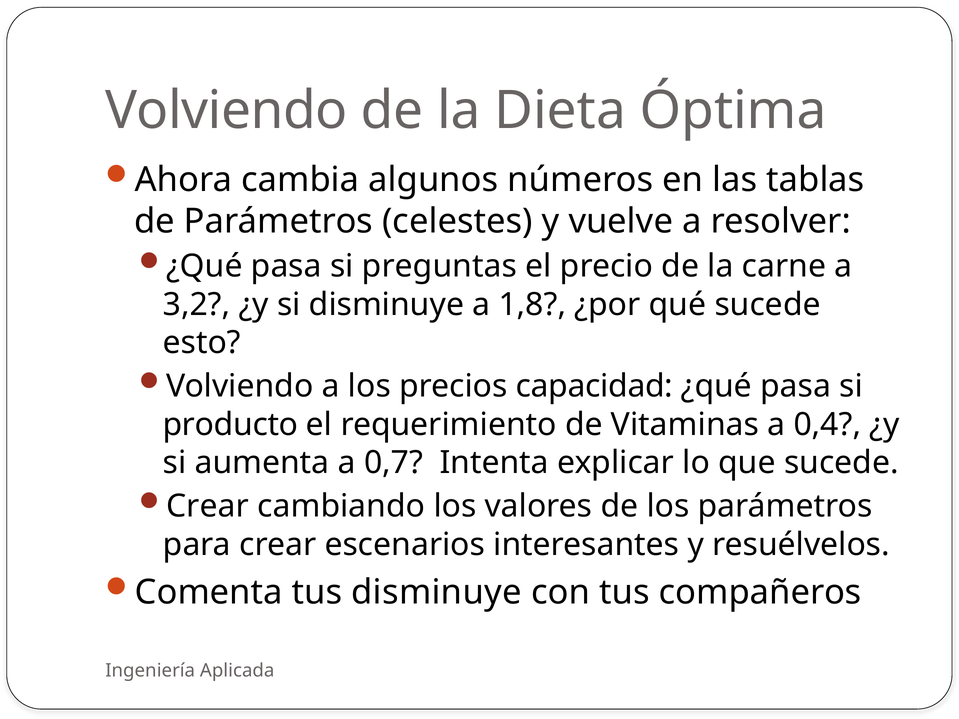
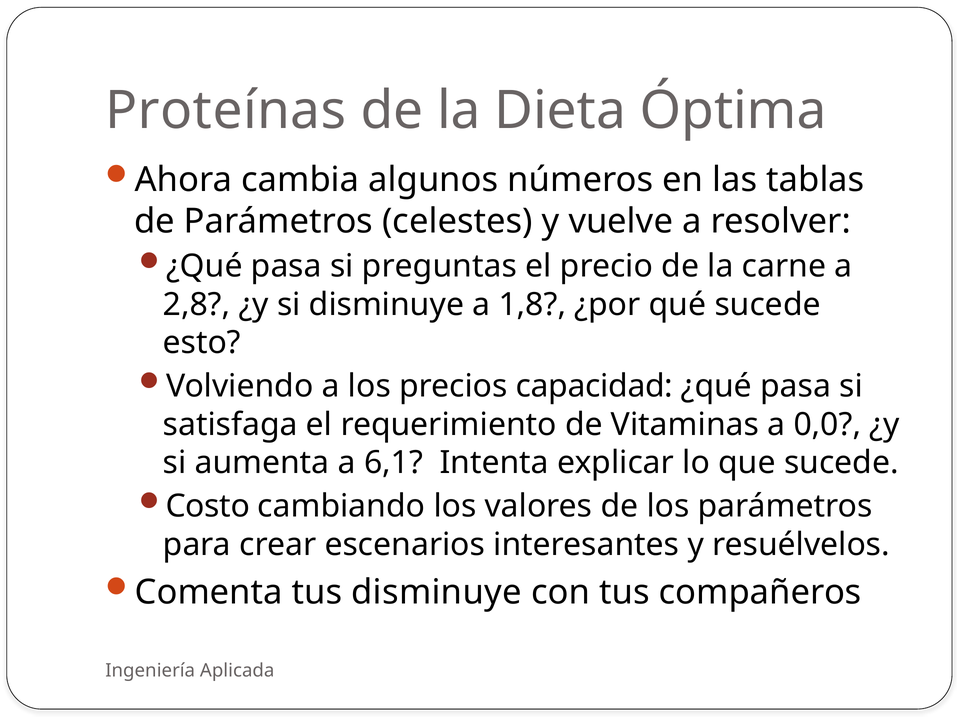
Volviendo at (226, 111): Volviendo -> Proteínas
3,2: 3,2 -> 2,8
producto: producto -> satisfaga
0,4: 0,4 -> 0,0
0,7: 0,7 -> 6,1
Crear at (208, 506): Crear -> Costo
